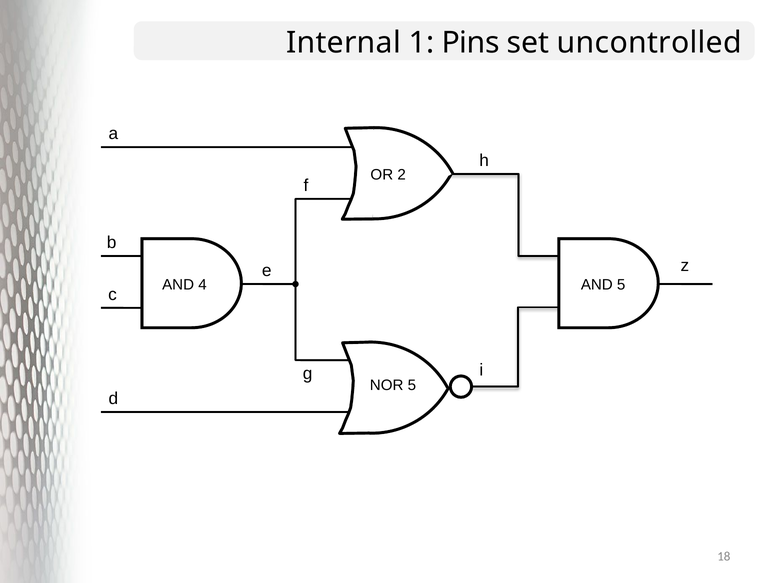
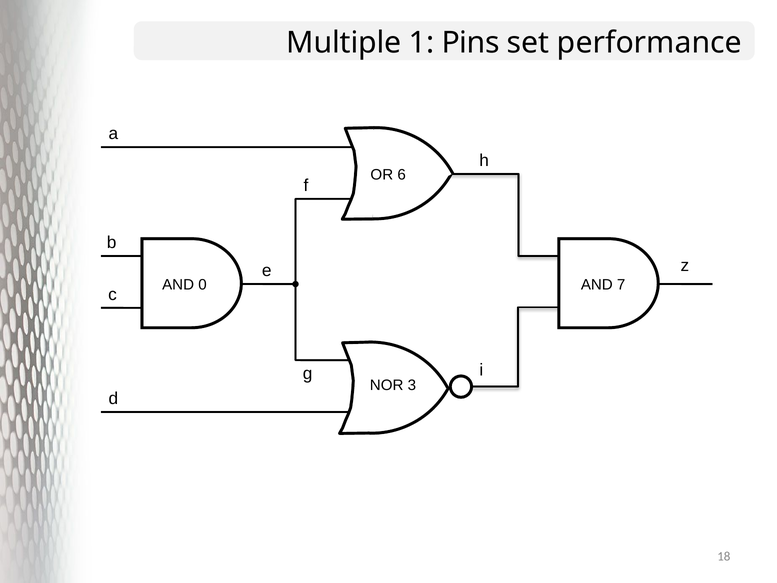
Internal: Internal -> Multiple
uncontrolled: uncontrolled -> performance
2: 2 -> 6
4: 4 -> 0
AND 5: 5 -> 7
NOR 5: 5 -> 3
